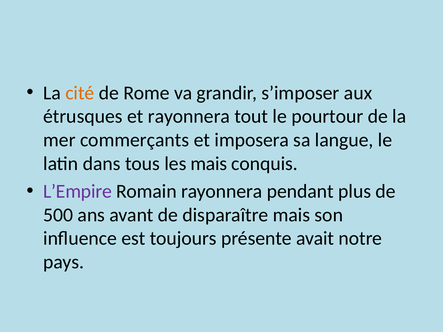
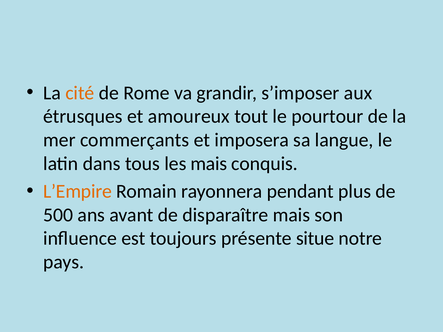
et rayonnera: rayonnera -> amoureux
L’Empire colour: purple -> orange
avait: avait -> situe
